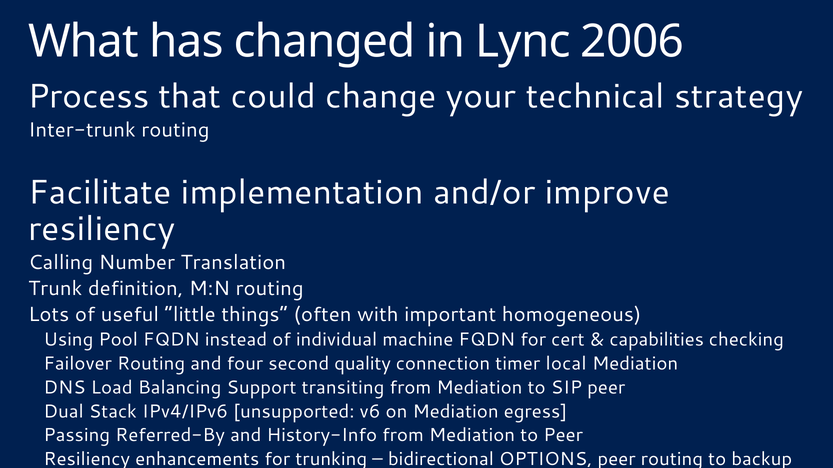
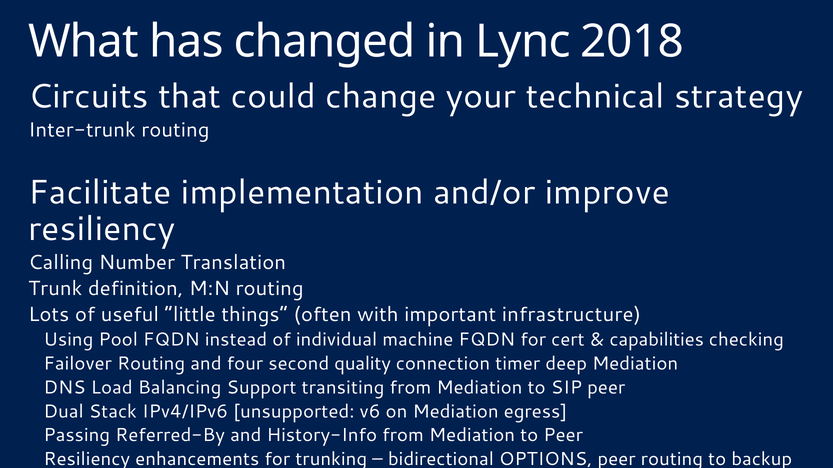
2006: 2006 -> 2018
Process: Process -> Circuits
homogeneous: homogeneous -> infrastructure
local: local -> deep
